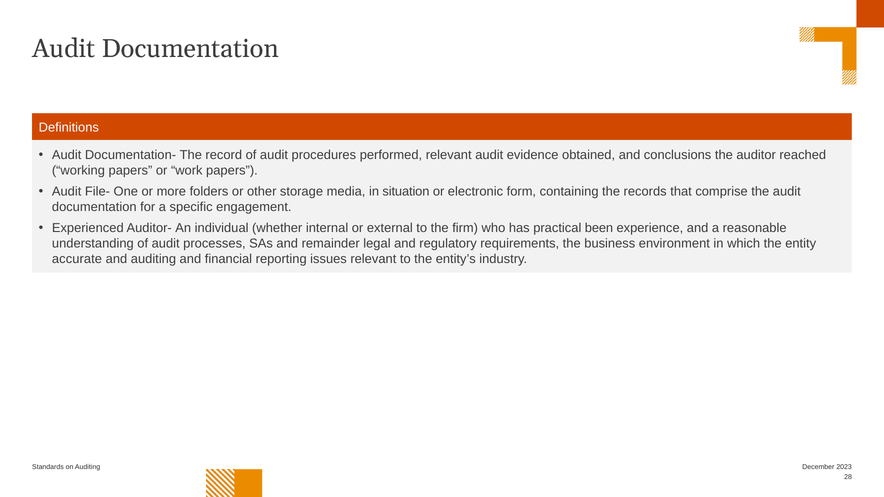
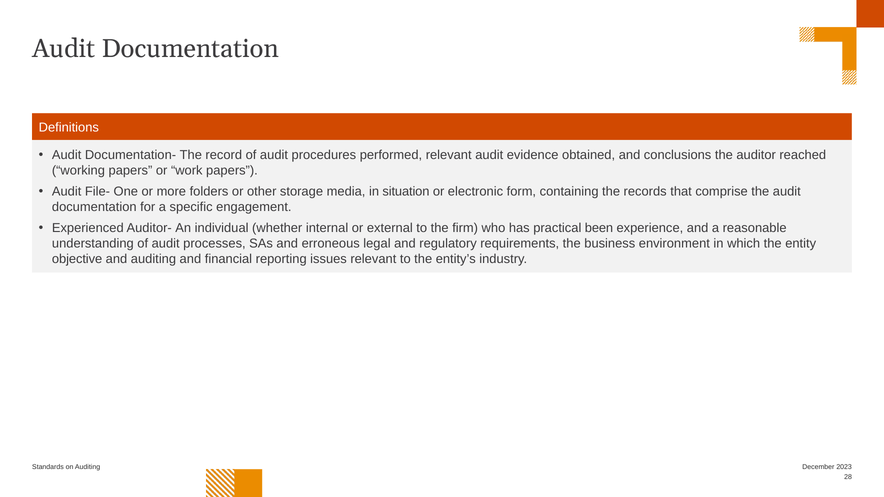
remainder: remainder -> erroneous
accurate: accurate -> objective
